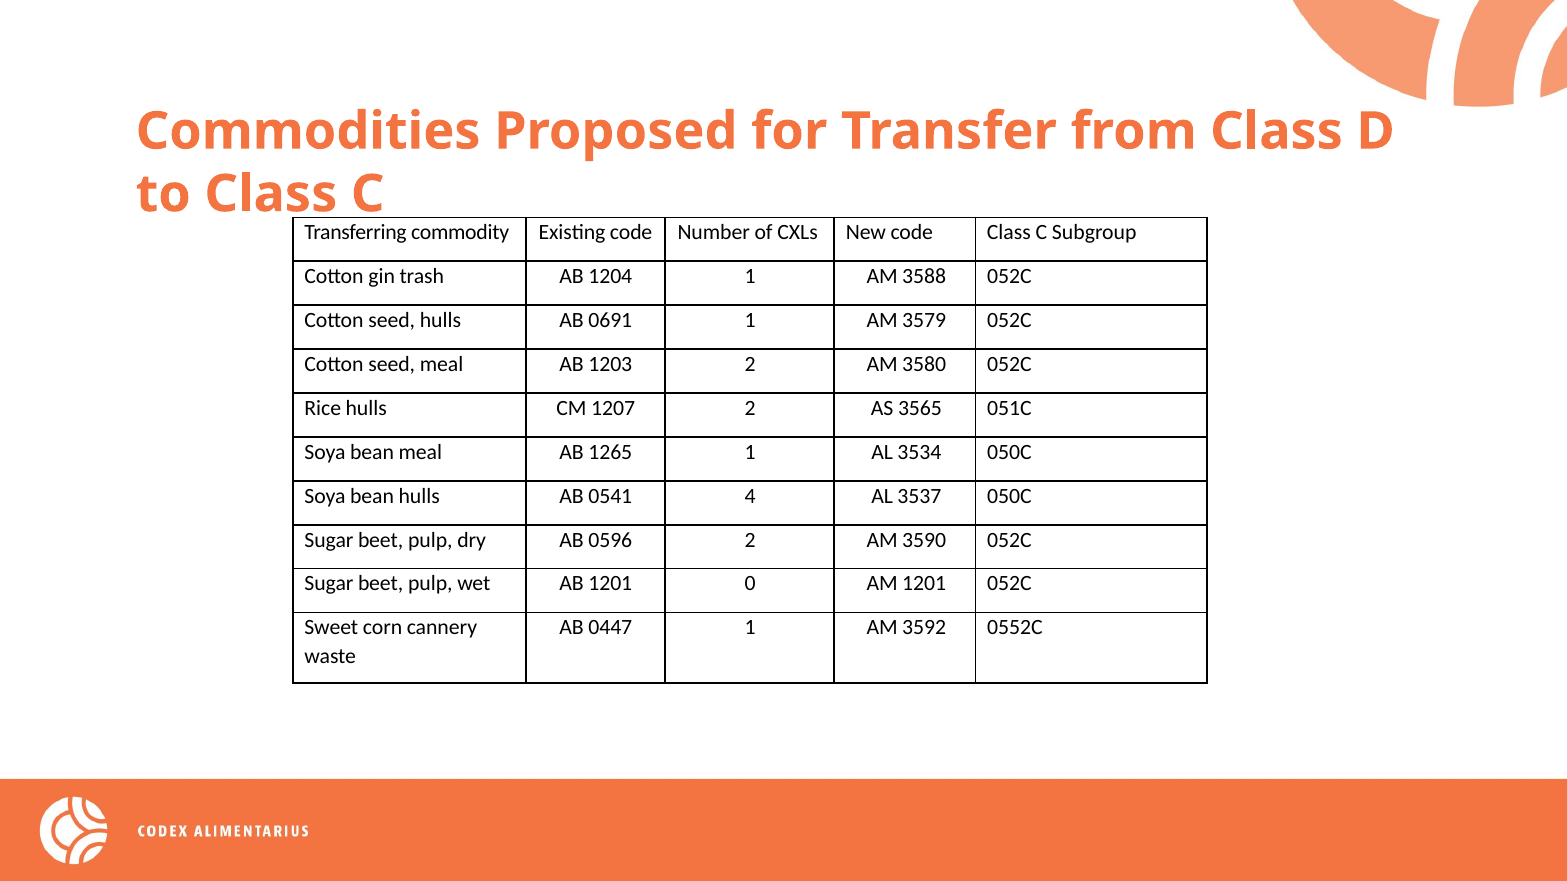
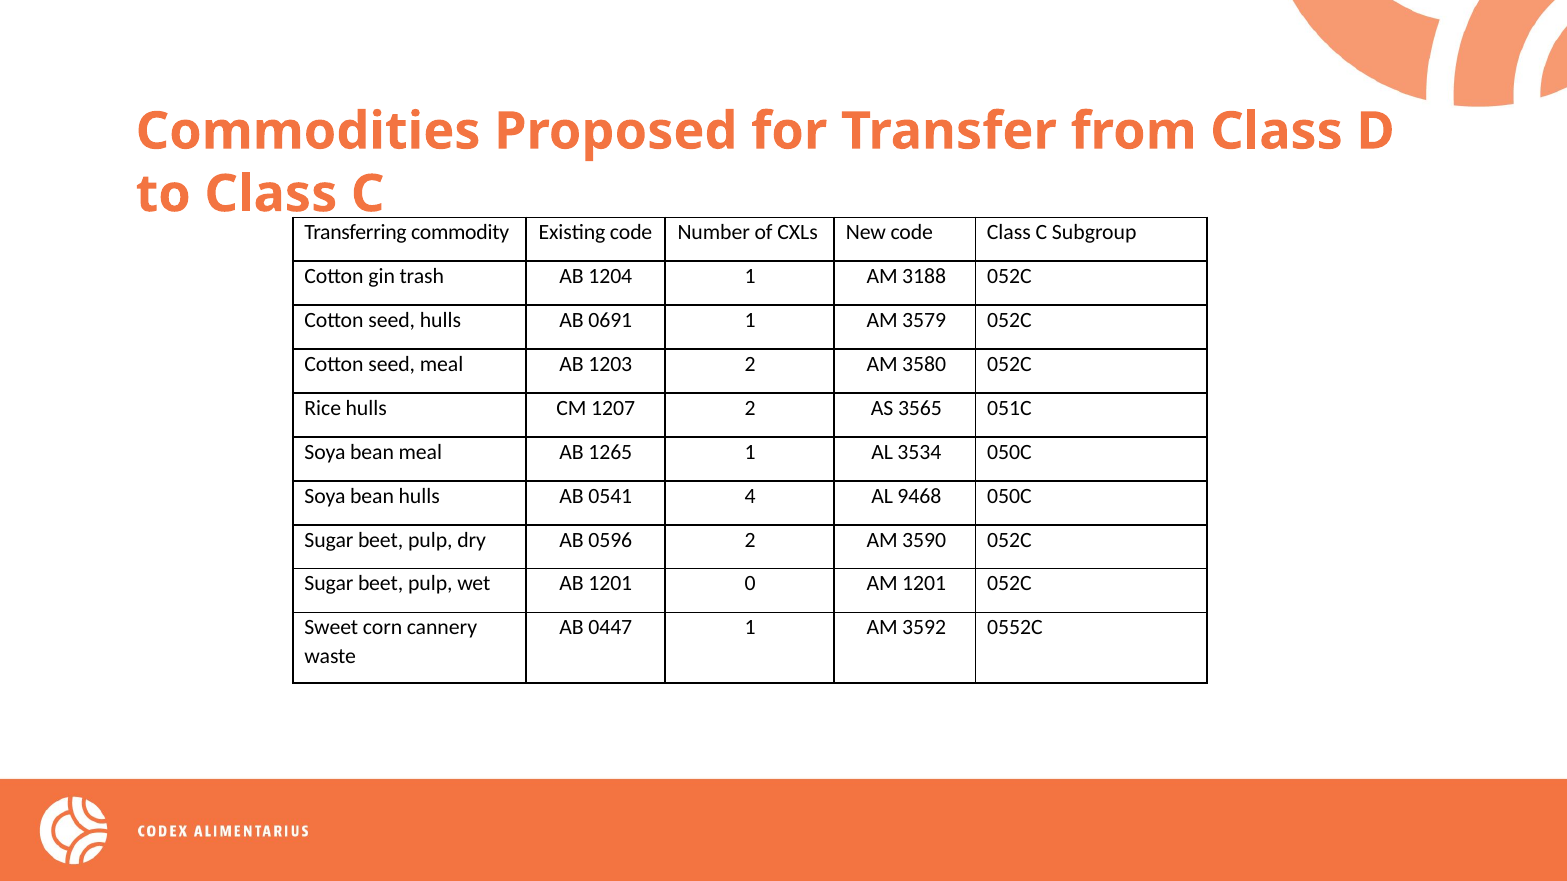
3588: 3588 -> 3188
3537: 3537 -> 9468
